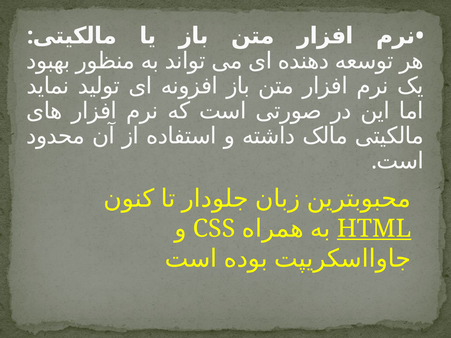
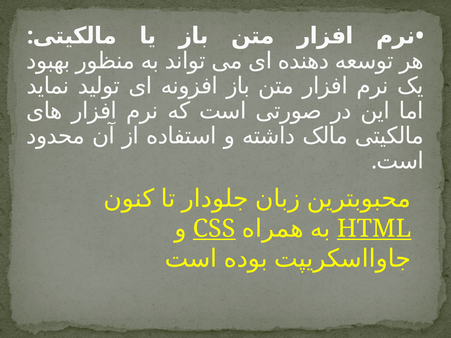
CSS underline: none -> present
